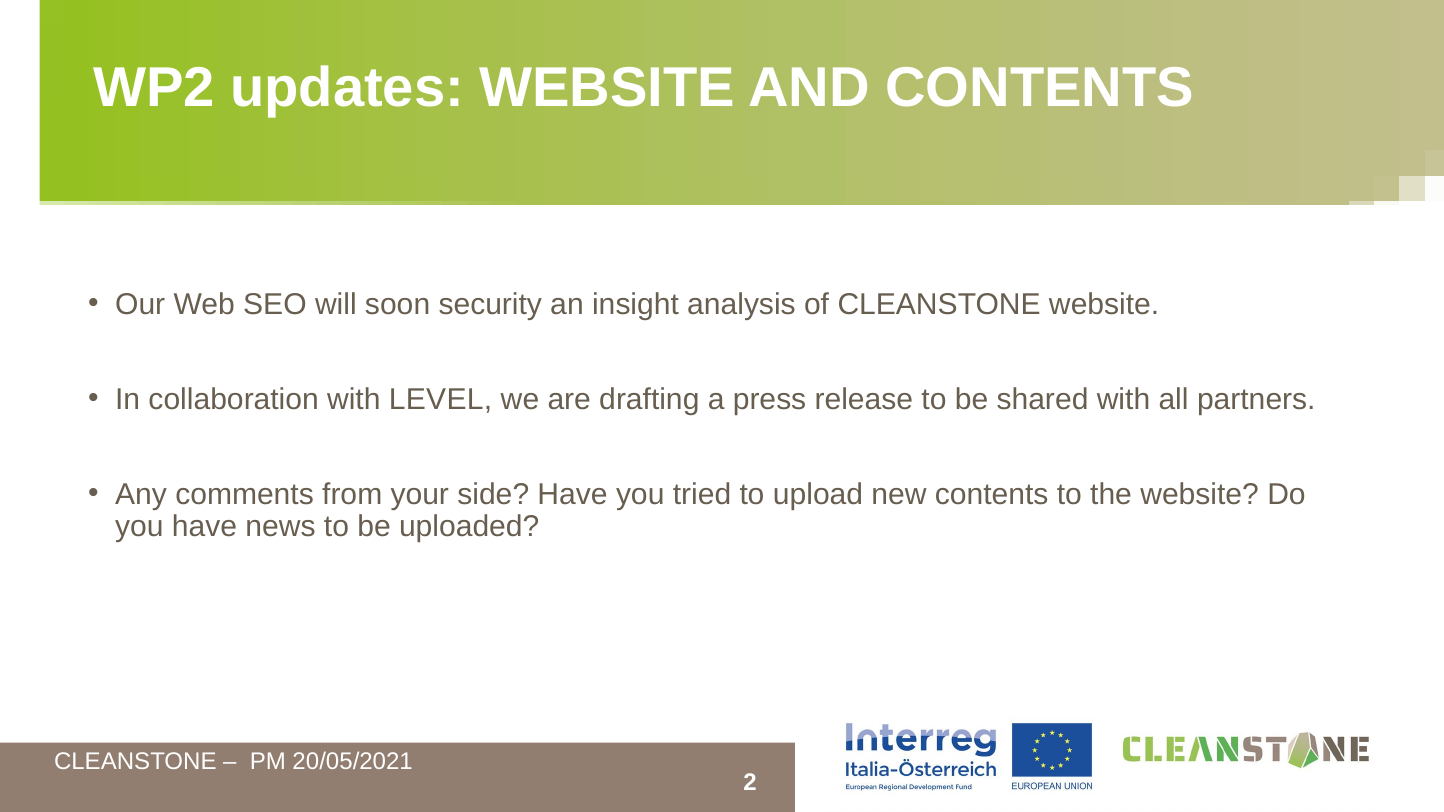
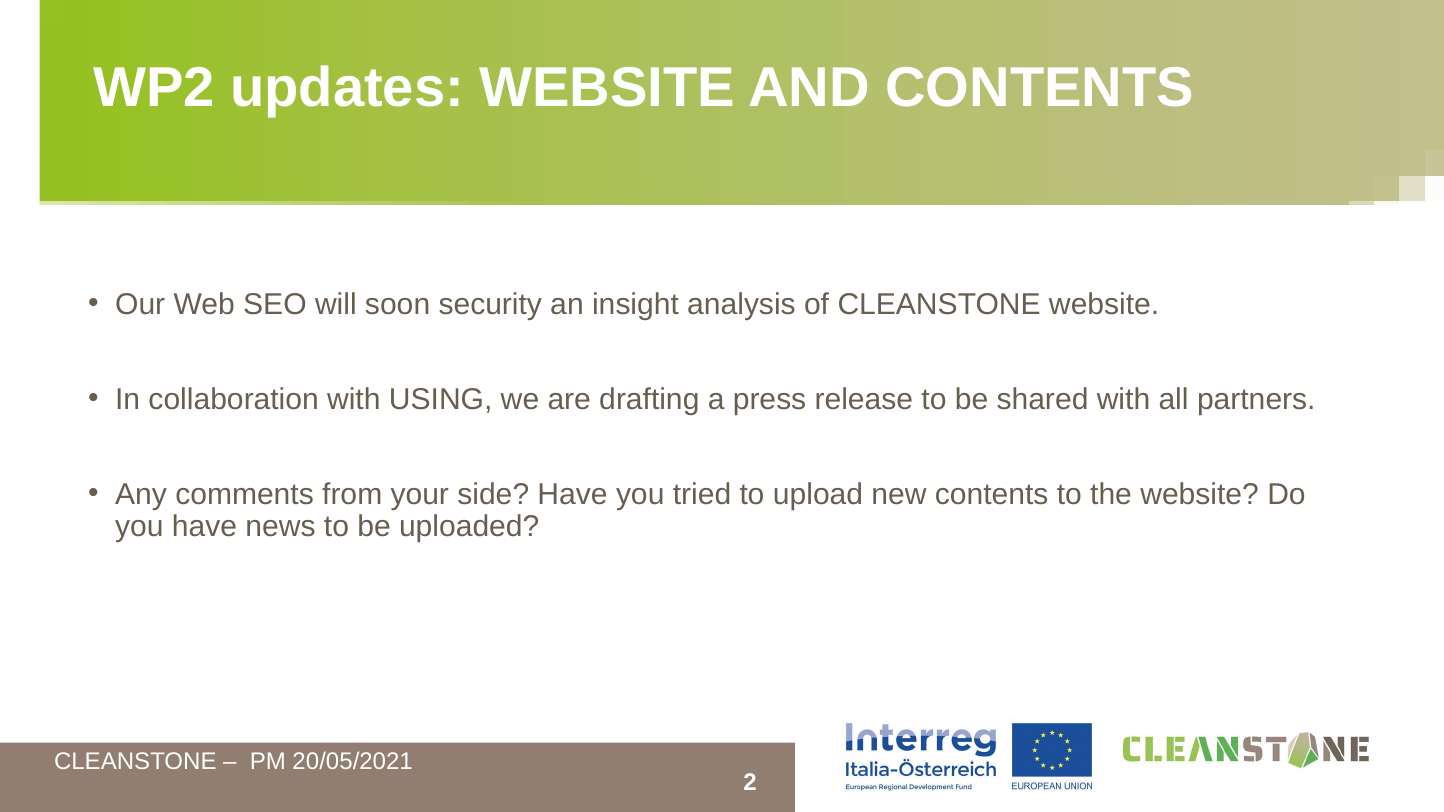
LEVEL: LEVEL -> USING
